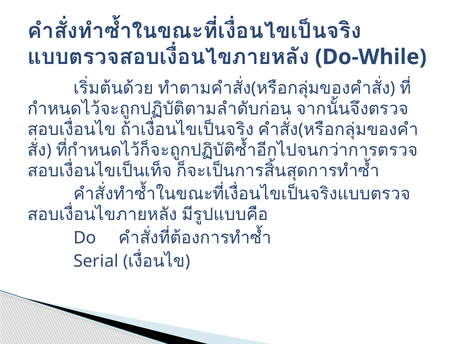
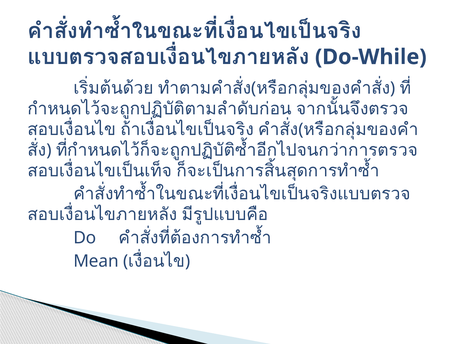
Serial: Serial -> Mean
